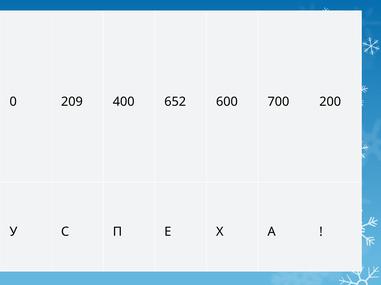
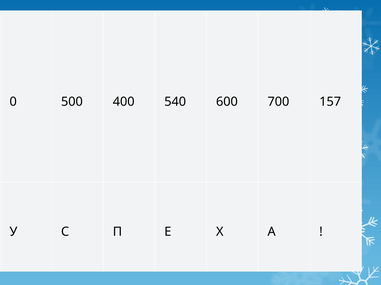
209: 209 -> 500
652: 652 -> 540
200: 200 -> 157
